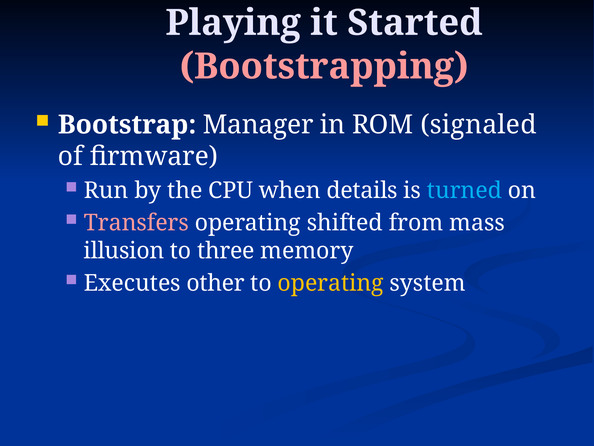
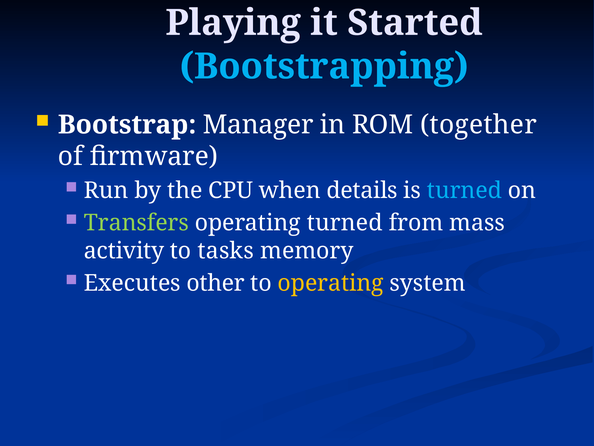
Bootstrapping colour: pink -> light blue
signaled: signaled -> together
Transfers colour: pink -> light green
operating shifted: shifted -> turned
illusion: illusion -> activity
three: three -> tasks
